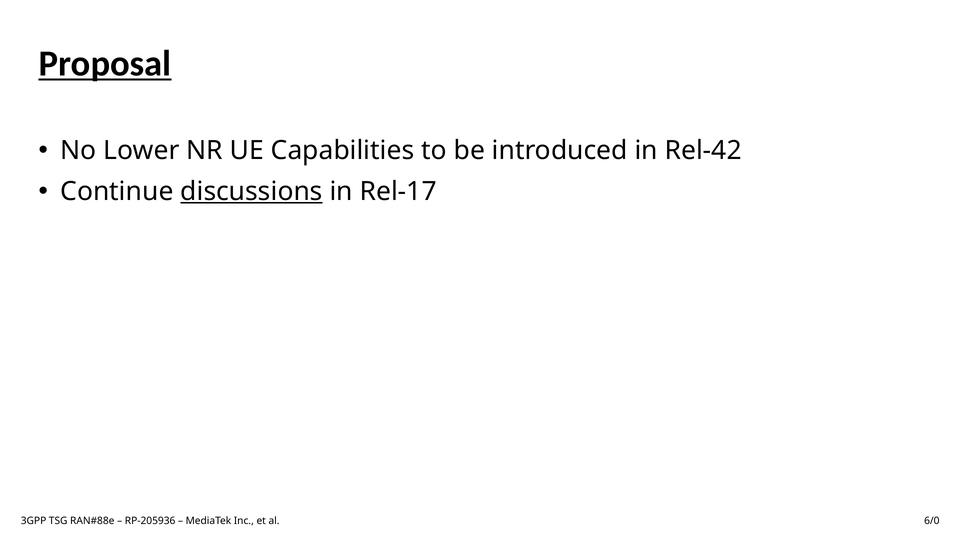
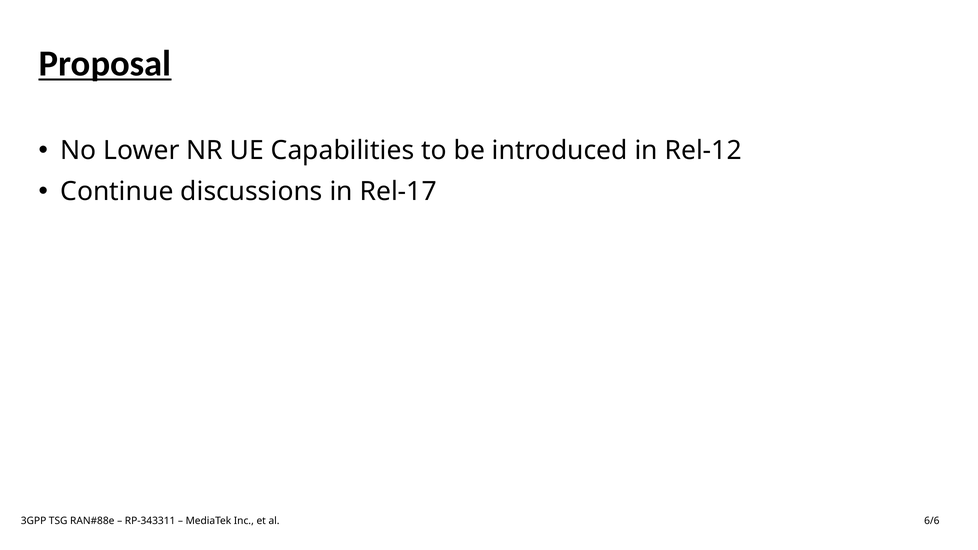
Rel-42: Rel-42 -> Rel-12
discussions underline: present -> none
RP-205936: RP-205936 -> RP-343311
6/0: 6/0 -> 6/6
